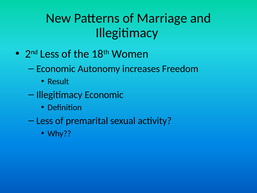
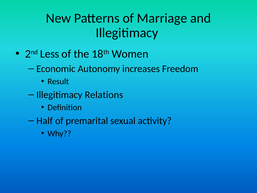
Illegitimacy Economic: Economic -> Relations
Less at (45, 121): Less -> Half
